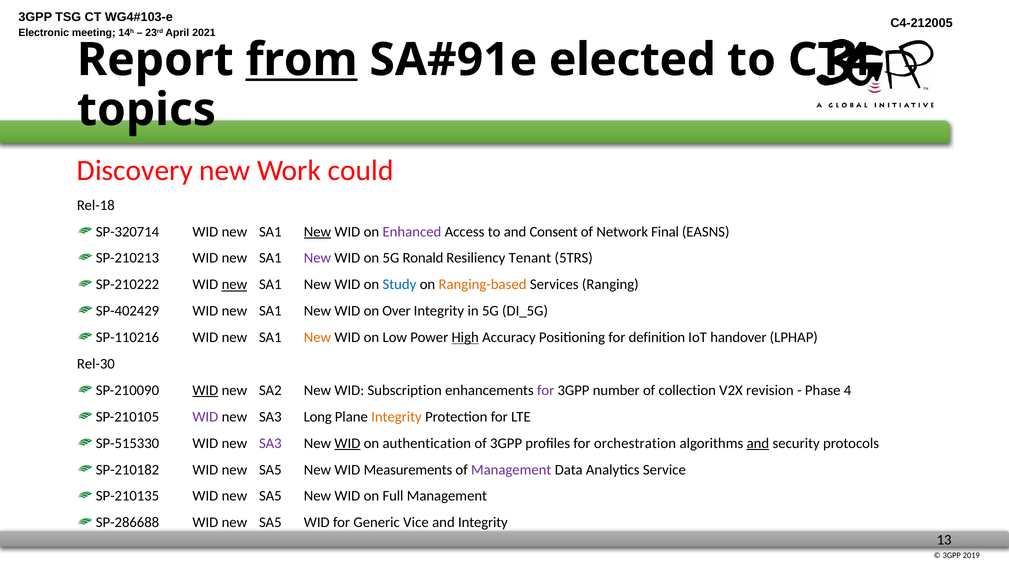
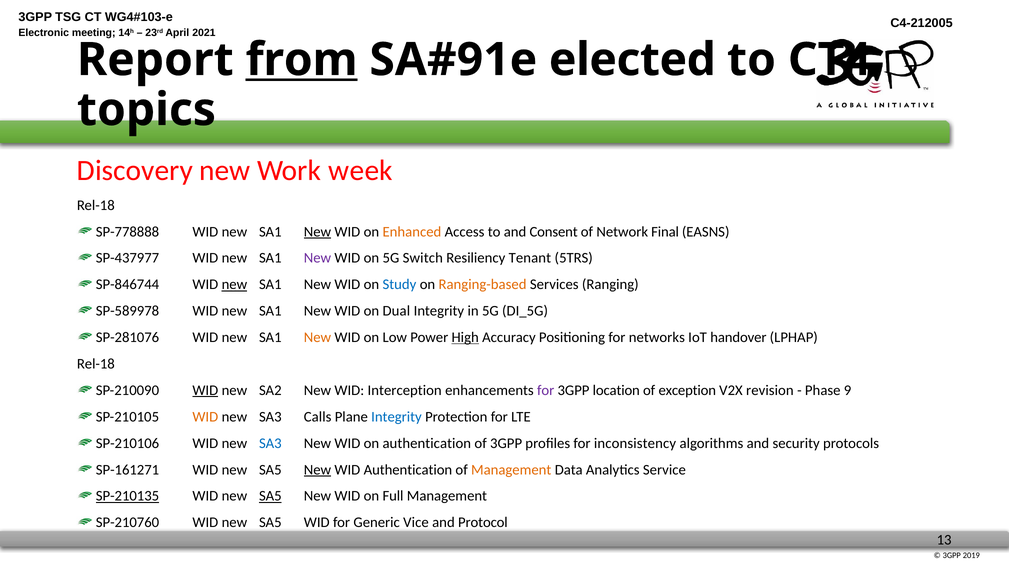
could: could -> week
SP-320714: SP-320714 -> SP-778888
Enhanced colour: purple -> orange
SP-210213: SP-210213 -> SP-437977
Ronald: Ronald -> Switch
SP-210222: SP-210222 -> SP-846744
SP-402429: SP-402429 -> SP-589978
Over: Over -> Dual
SP-110216: SP-110216 -> SP-281076
definition: definition -> networks
Rel-30 at (96, 364): Rel-30 -> Rel-18
Subscription: Subscription -> Interception
number: number -> location
collection: collection -> exception
4: 4 -> 9
WID at (205, 416) colour: purple -> orange
Long: Long -> Calls
Integrity at (396, 416) colour: orange -> blue
SP-515330: SP-515330 -> SP-210106
SA3 at (270, 443) colour: purple -> blue
WID at (347, 443) underline: present -> none
orchestration: orchestration -> inconsistency
and at (758, 443) underline: present -> none
SP-210182: SP-210182 -> SP-161271
New at (317, 469) underline: none -> present
WID Measurements: Measurements -> Authentication
Management at (511, 469) colour: purple -> orange
SP-210135 underline: none -> present
SA5 at (270, 496) underline: none -> present
SP-286688: SP-286688 -> SP-210760
and Integrity: Integrity -> Protocol
